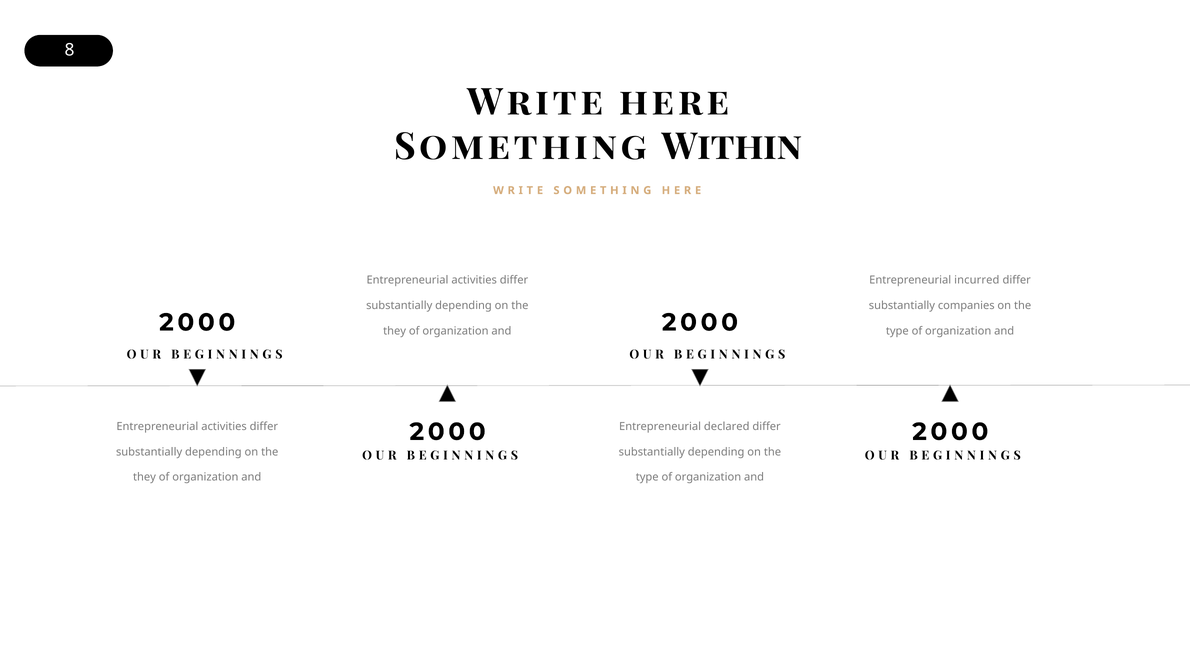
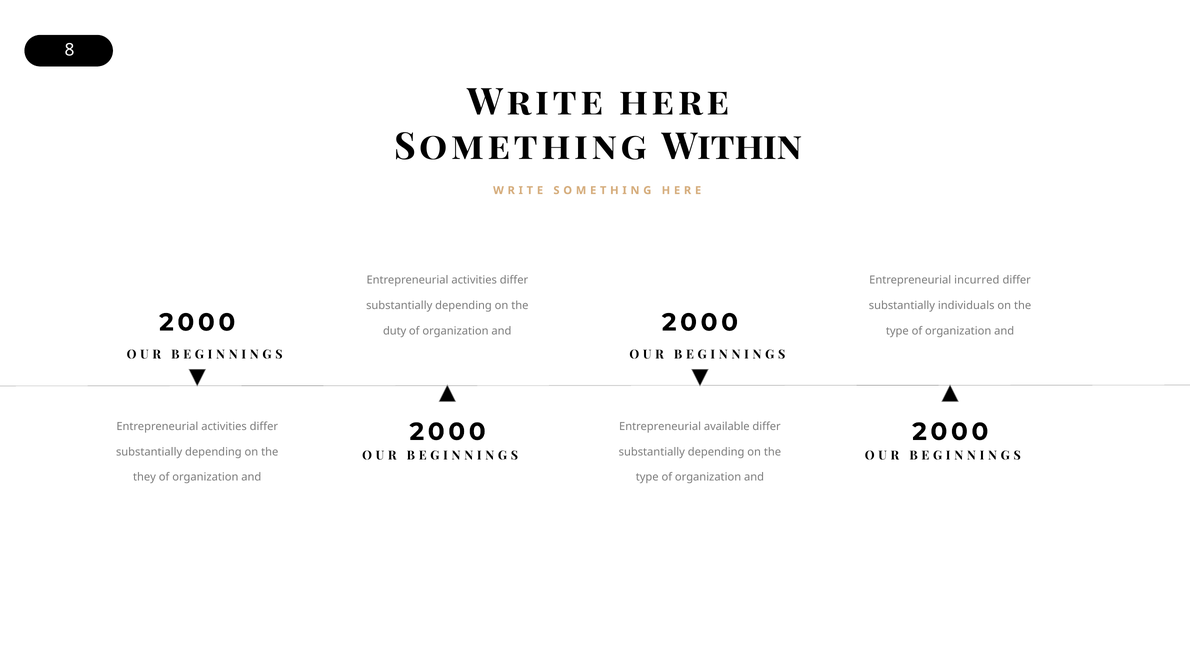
companies: companies -> individuals
they at (395, 331): they -> duty
declared: declared -> available
